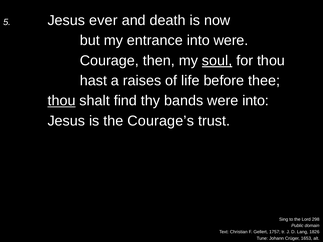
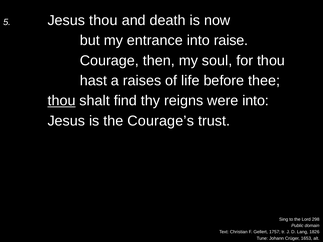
Jesus ever: ever -> thou
into were: were -> raise
soul underline: present -> none
bands: bands -> reigns
